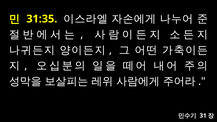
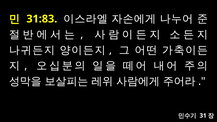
31:35: 31:35 -> 31:83
